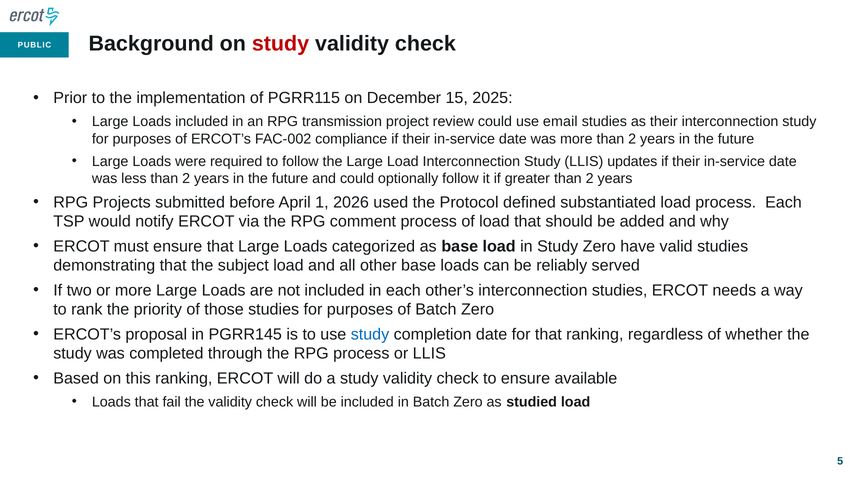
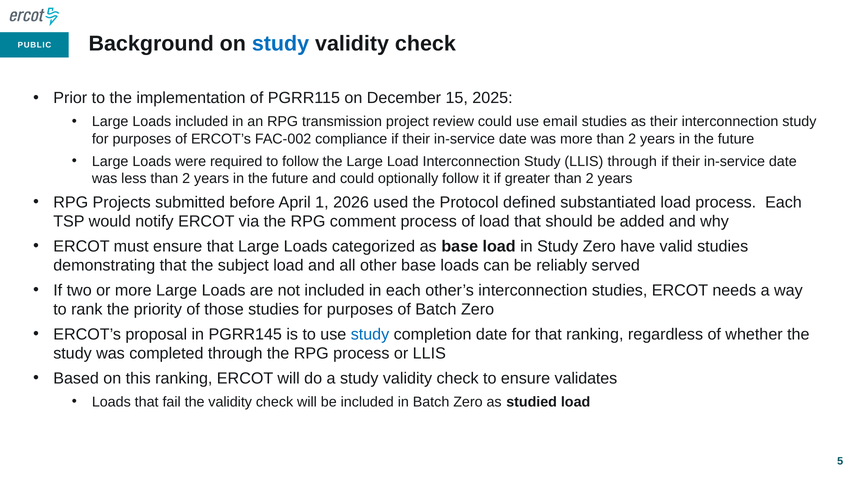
study at (281, 44) colour: red -> blue
LLIS updates: updates -> through
available: available -> validates
